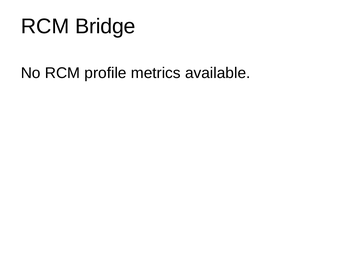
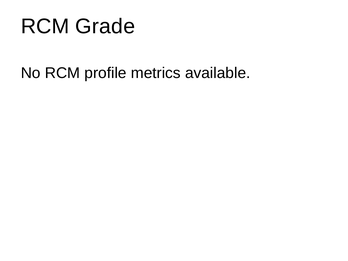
Bridge: Bridge -> Grade
